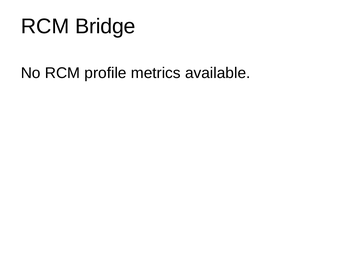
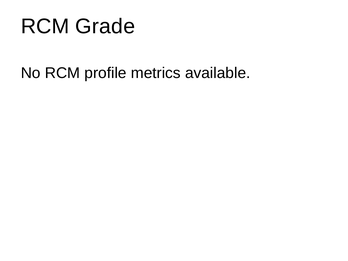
Bridge: Bridge -> Grade
